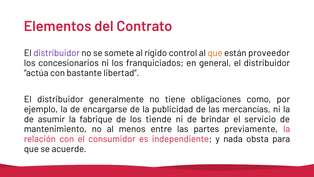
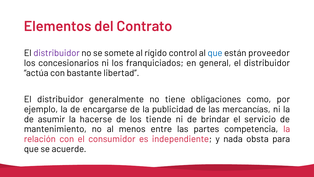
que at (215, 53) colour: orange -> blue
fabrique: fabrique -> hacerse
previamente: previamente -> competencia
